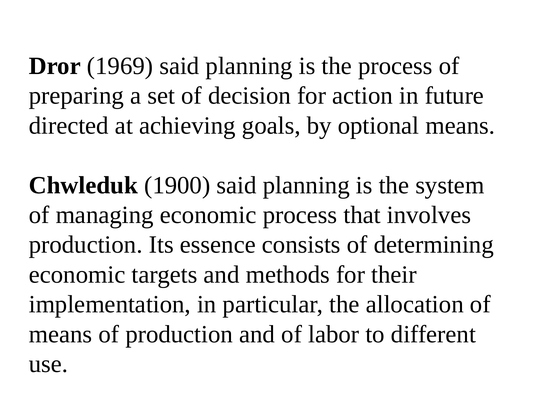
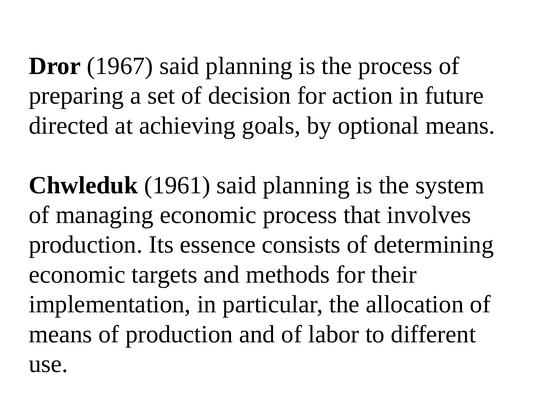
1969: 1969 -> 1967
1900: 1900 -> 1961
